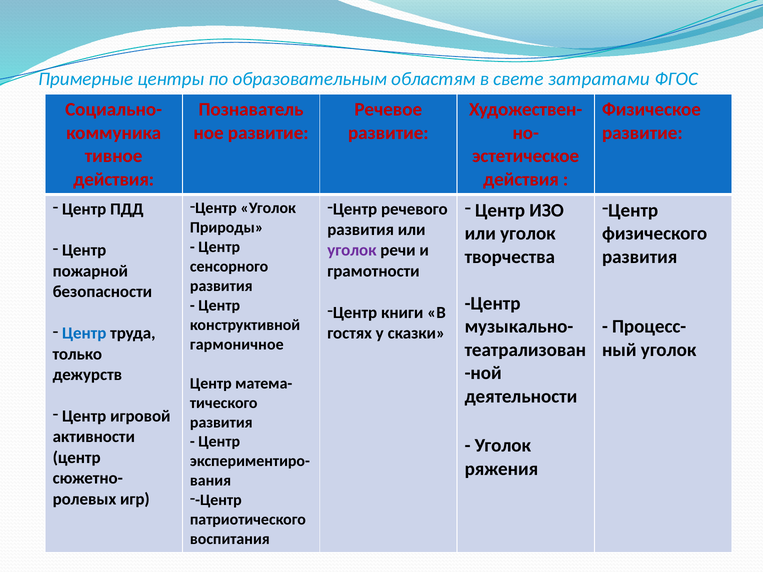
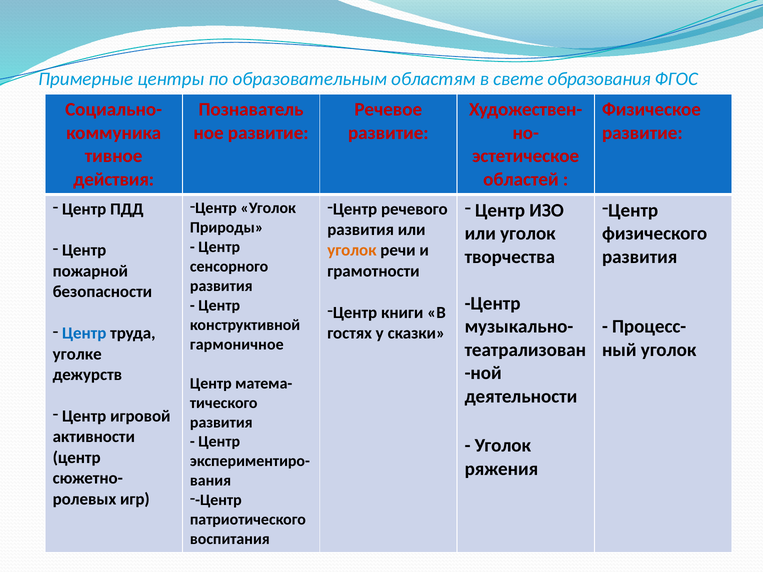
затратами: затратами -> образования
действия at (521, 179): действия -> областей
уголок at (352, 250) colour: purple -> orange
только: только -> уголке
